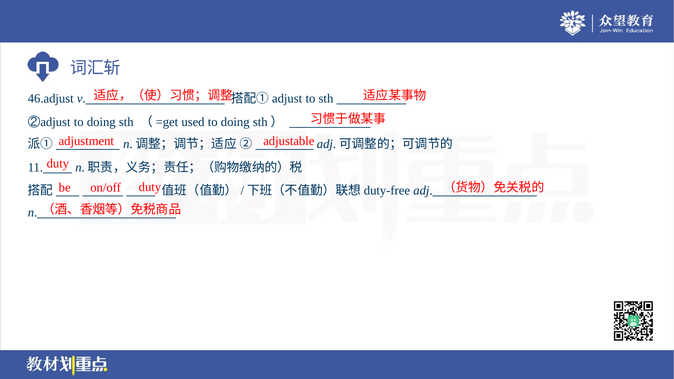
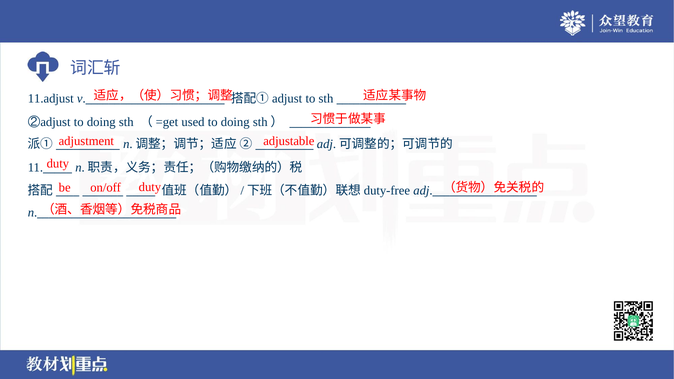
46.adjust: 46.adjust -> 11.adjust
